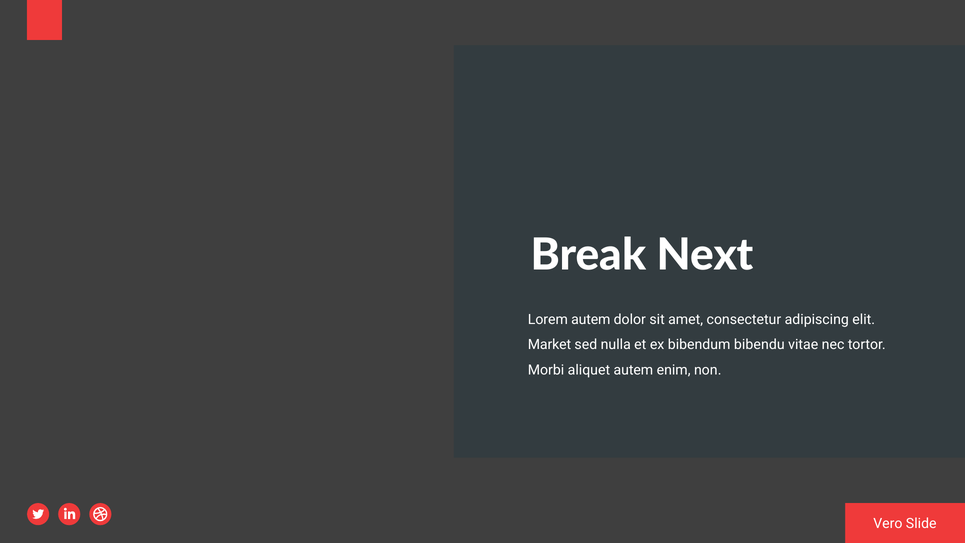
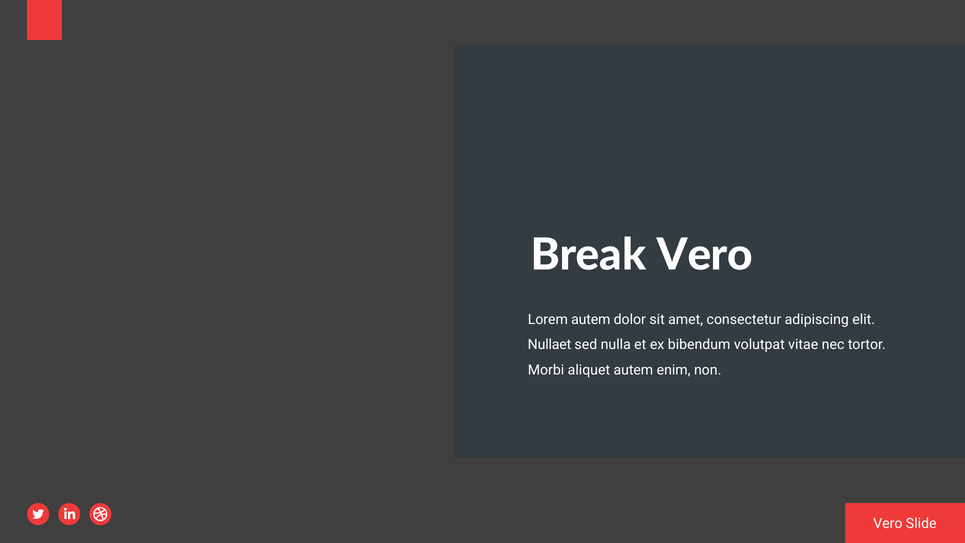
Break Next: Next -> Vero
Market: Market -> Nullaet
bibendu: bibendu -> volutpat
